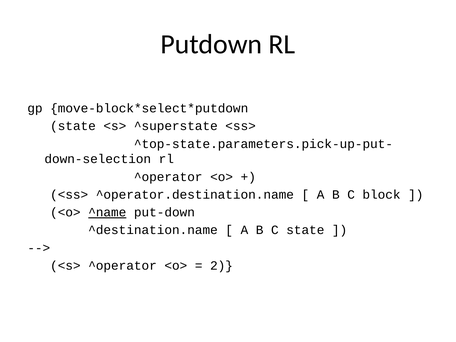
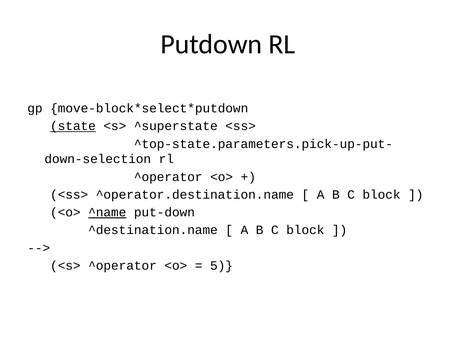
state at (73, 126) underline: none -> present
state at (305, 230): state -> block
2: 2 -> 5
